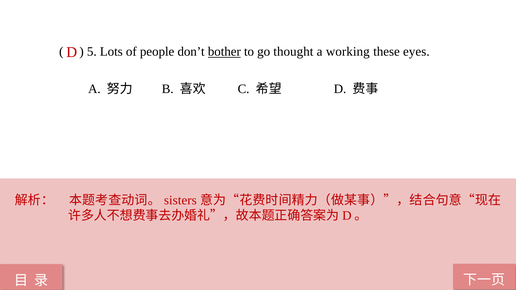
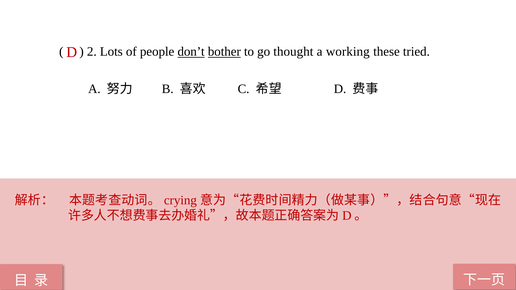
5: 5 -> 2
don’t underline: none -> present
eyes: eyes -> tried
sisters: sisters -> crying
